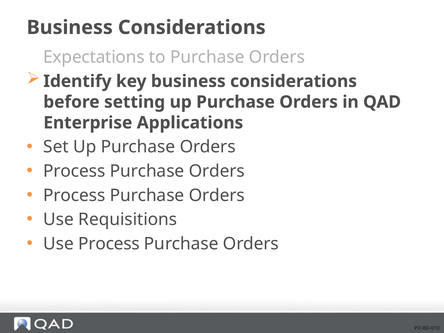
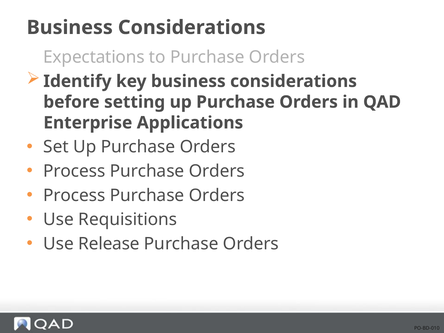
Use Process: Process -> Release
